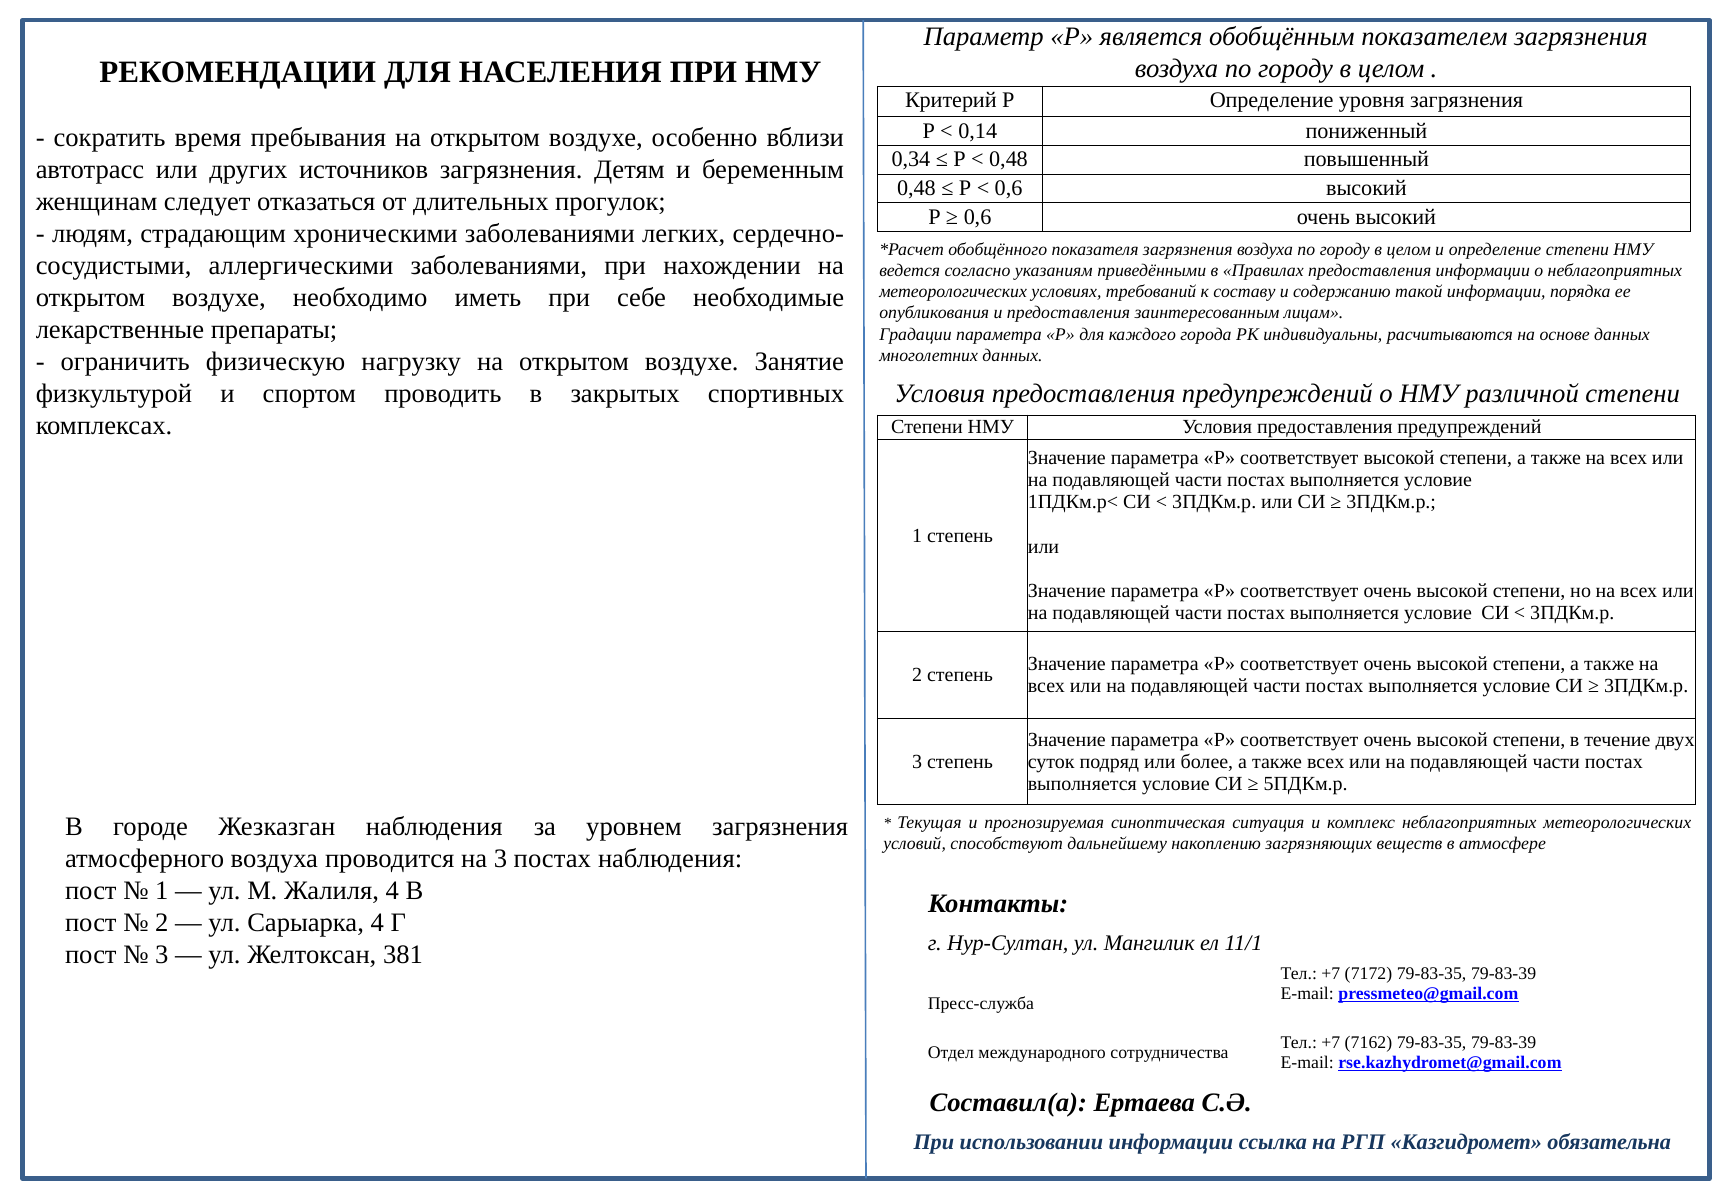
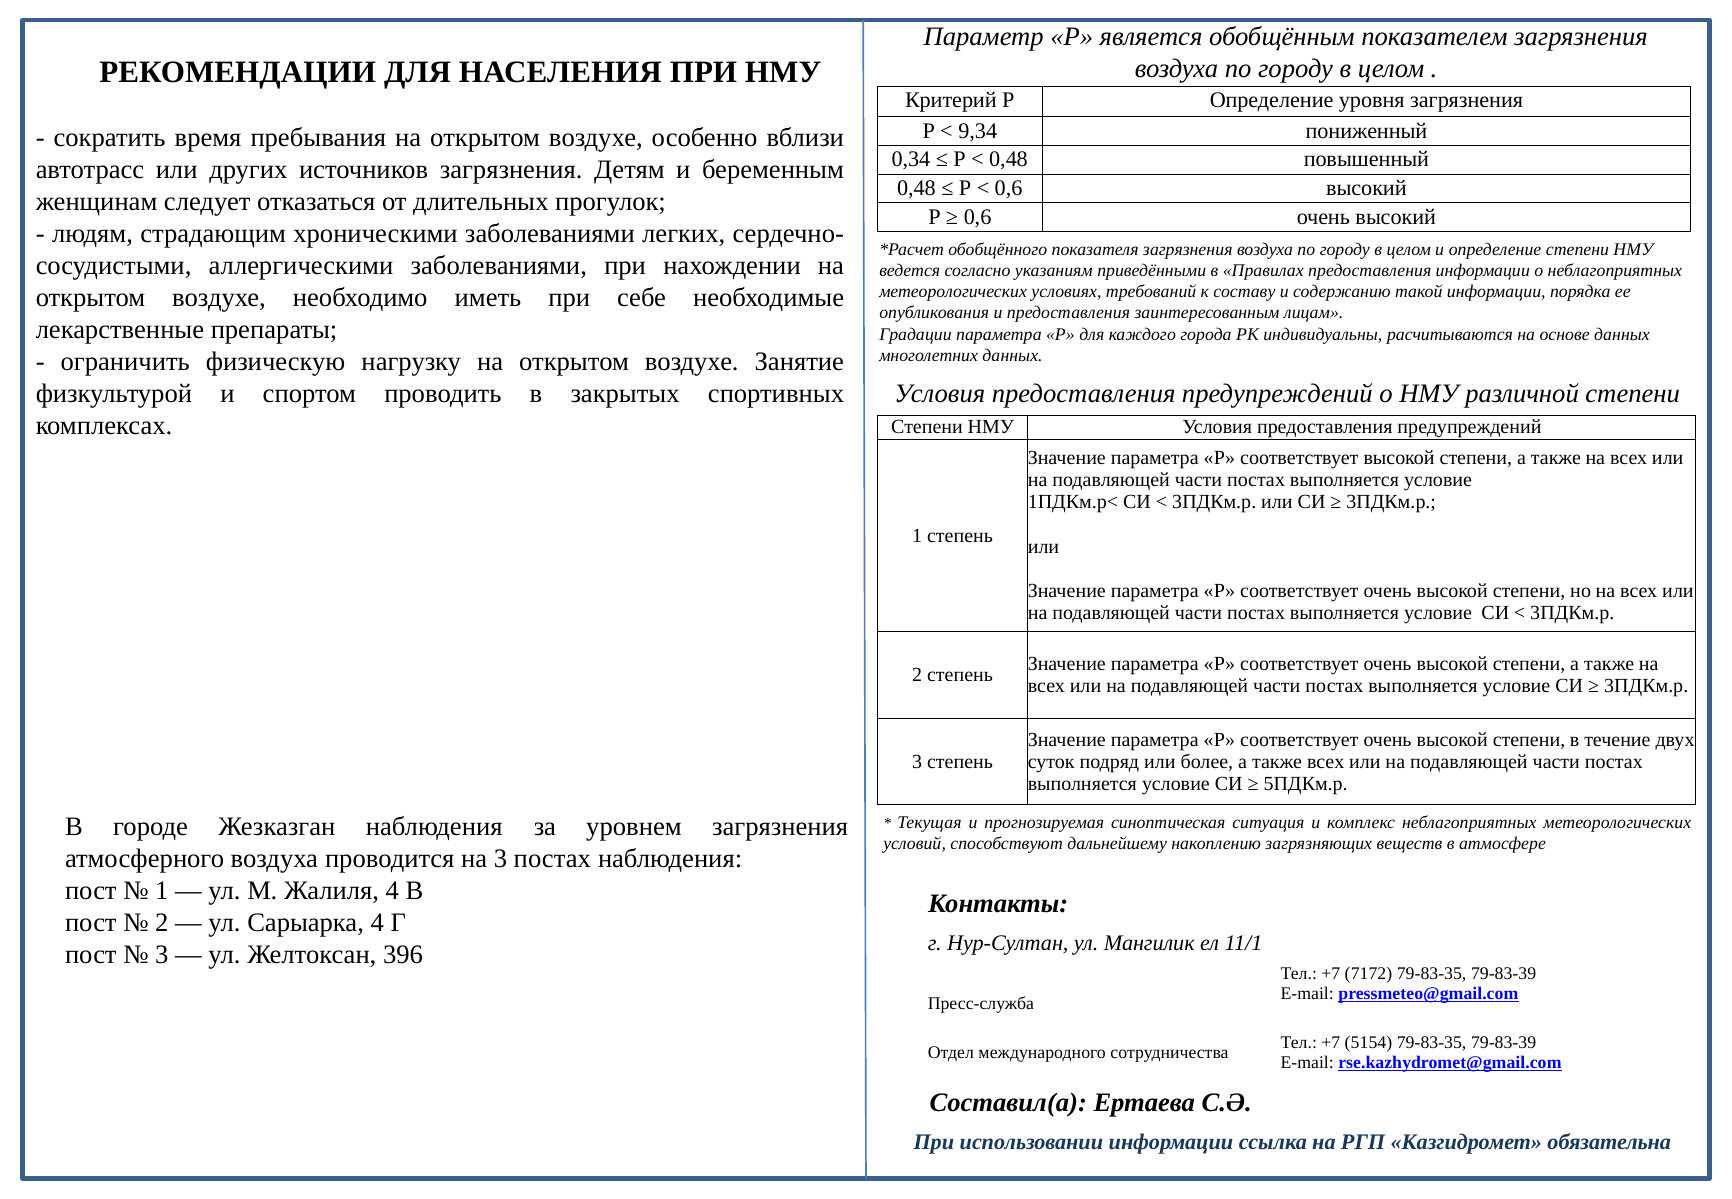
0,14: 0,14 -> 9,34
381: 381 -> 396
7162: 7162 -> 5154
